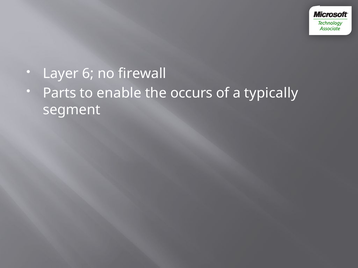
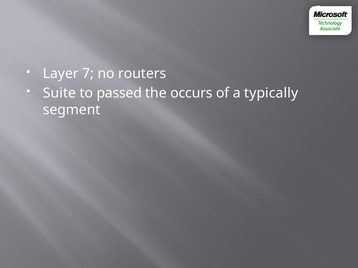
6: 6 -> 7
firewall: firewall -> routers
Parts: Parts -> Suite
enable: enable -> passed
